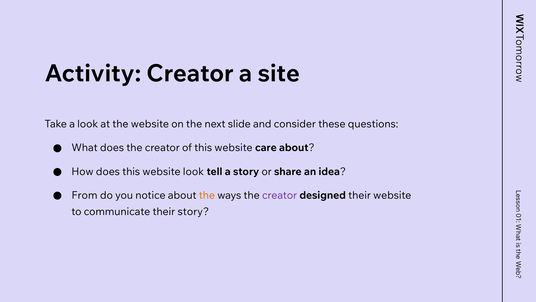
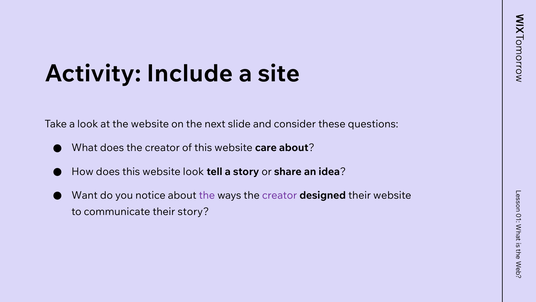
Activity Creator: Creator -> Include
From: From -> Want
the at (207, 195) colour: orange -> purple
